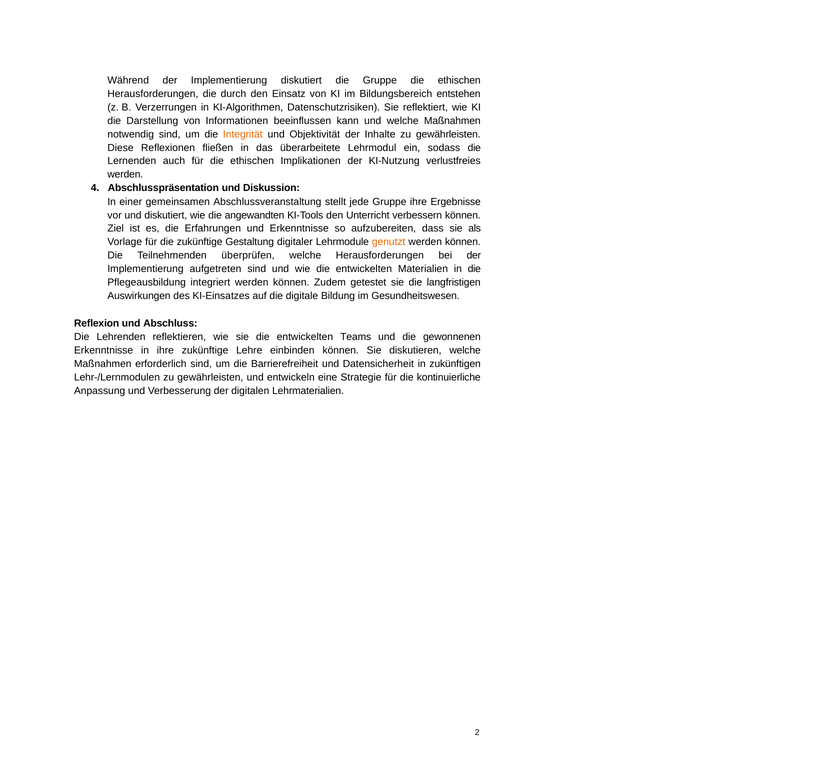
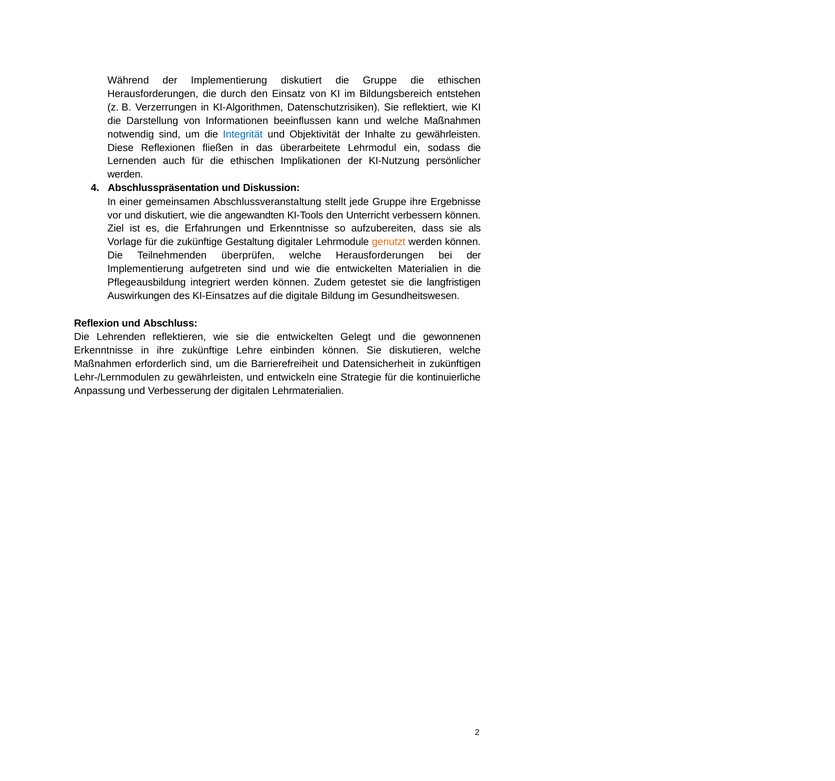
Integrität colour: orange -> blue
verlustfreies: verlustfreies -> persönlicher
Teams: Teams -> Gelegt
